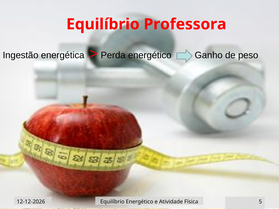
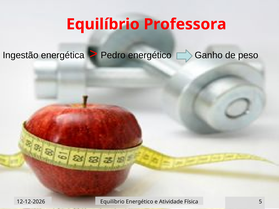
Perda: Perda -> Pedro
